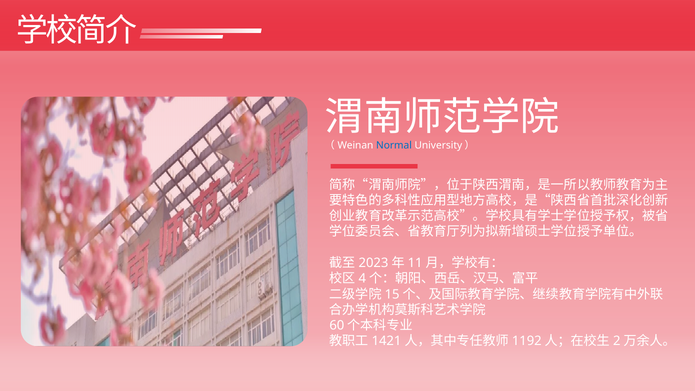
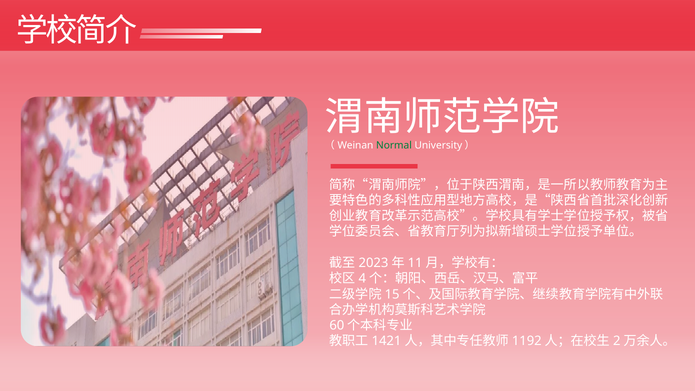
Normal colour: blue -> green
